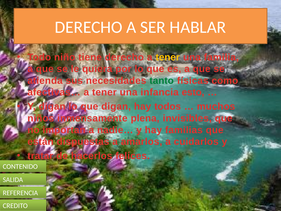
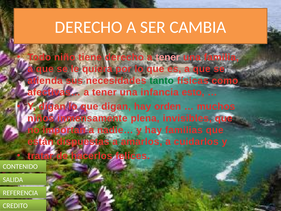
HABLAR: HABLAR -> CAMBIA
tener at (168, 57) colour: yellow -> pink
todos: todos -> orden
